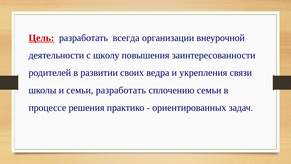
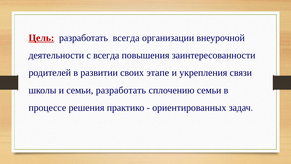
с школу: школу -> всегда
ведра: ведра -> этапе
